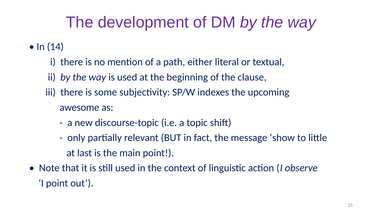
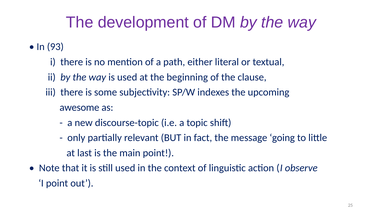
14: 14 -> 93
show: show -> going
